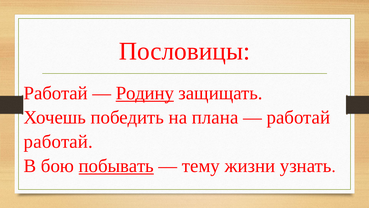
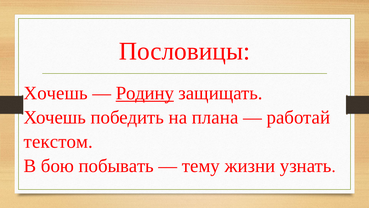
Работай at (56, 93): Работай -> Хочешь
работай at (58, 141): работай -> текстом
побывать underline: present -> none
